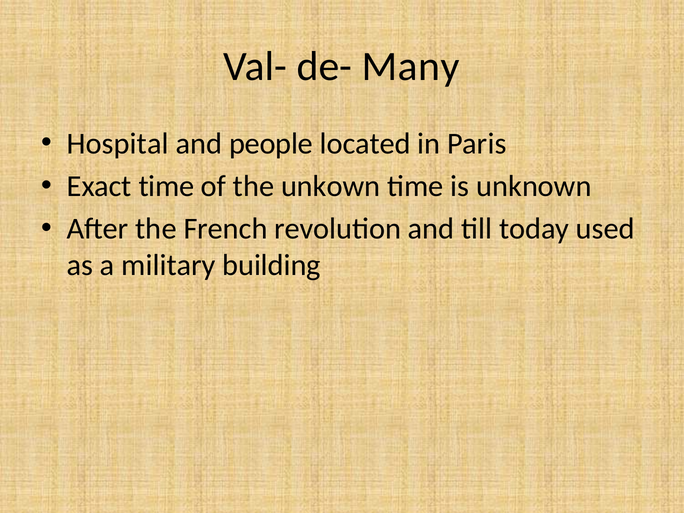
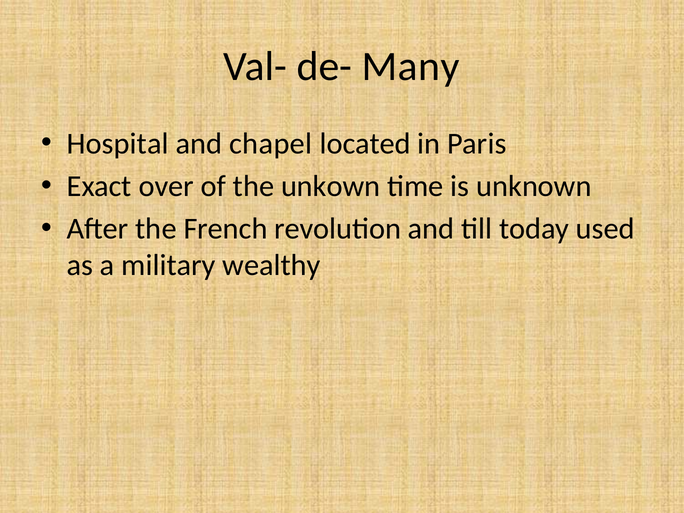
people: people -> chapel
Exact time: time -> over
building: building -> wealthy
